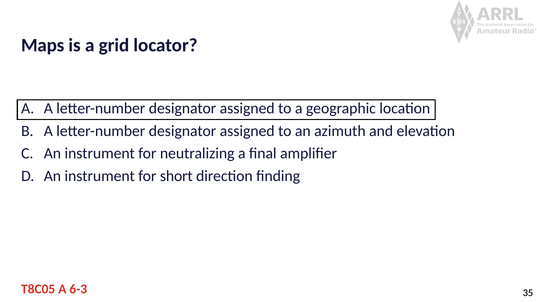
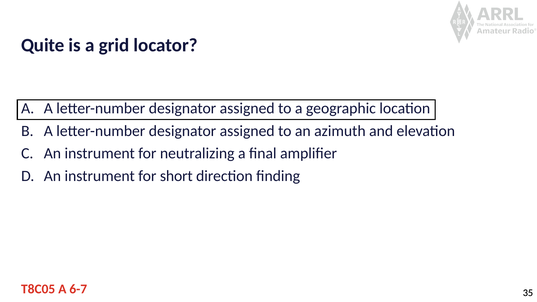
Maps: Maps -> Quite
6-3: 6-3 -> 6-7
